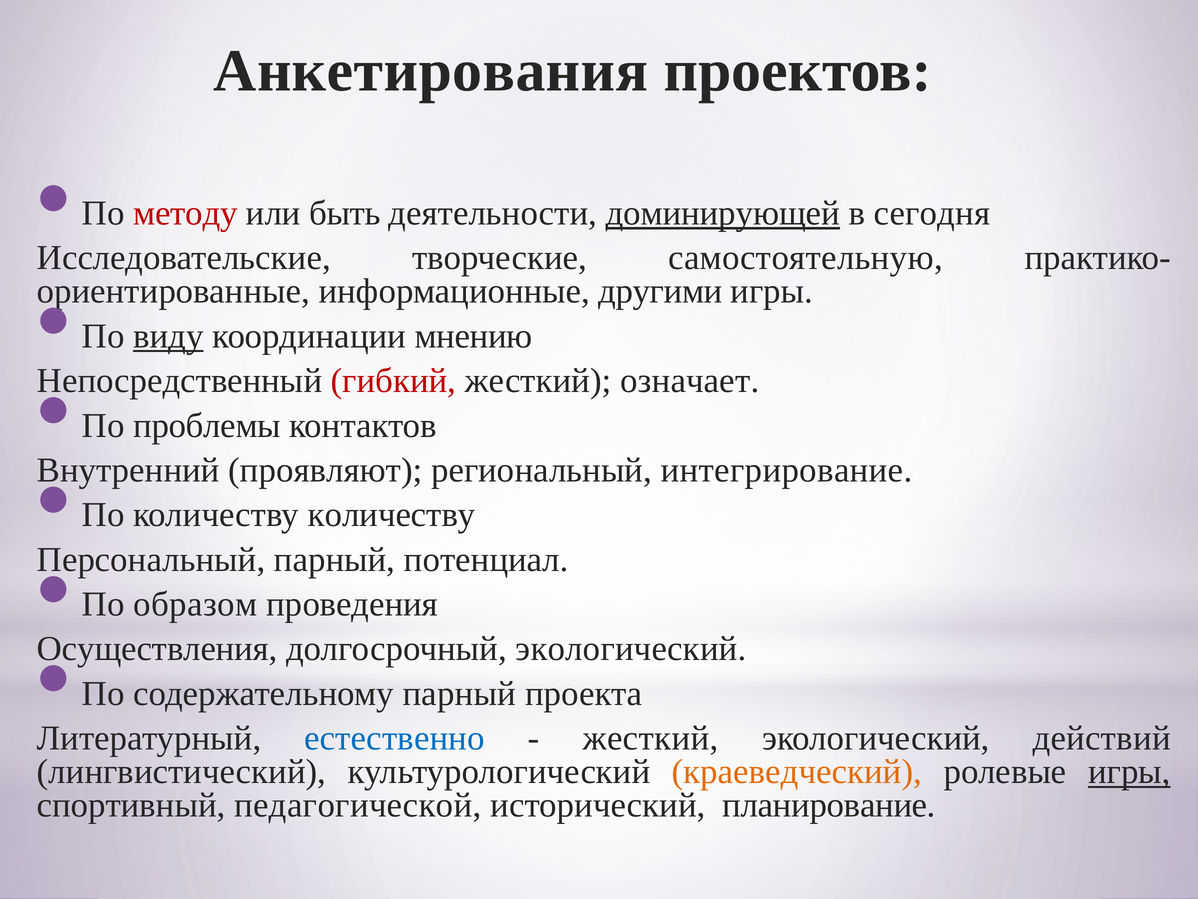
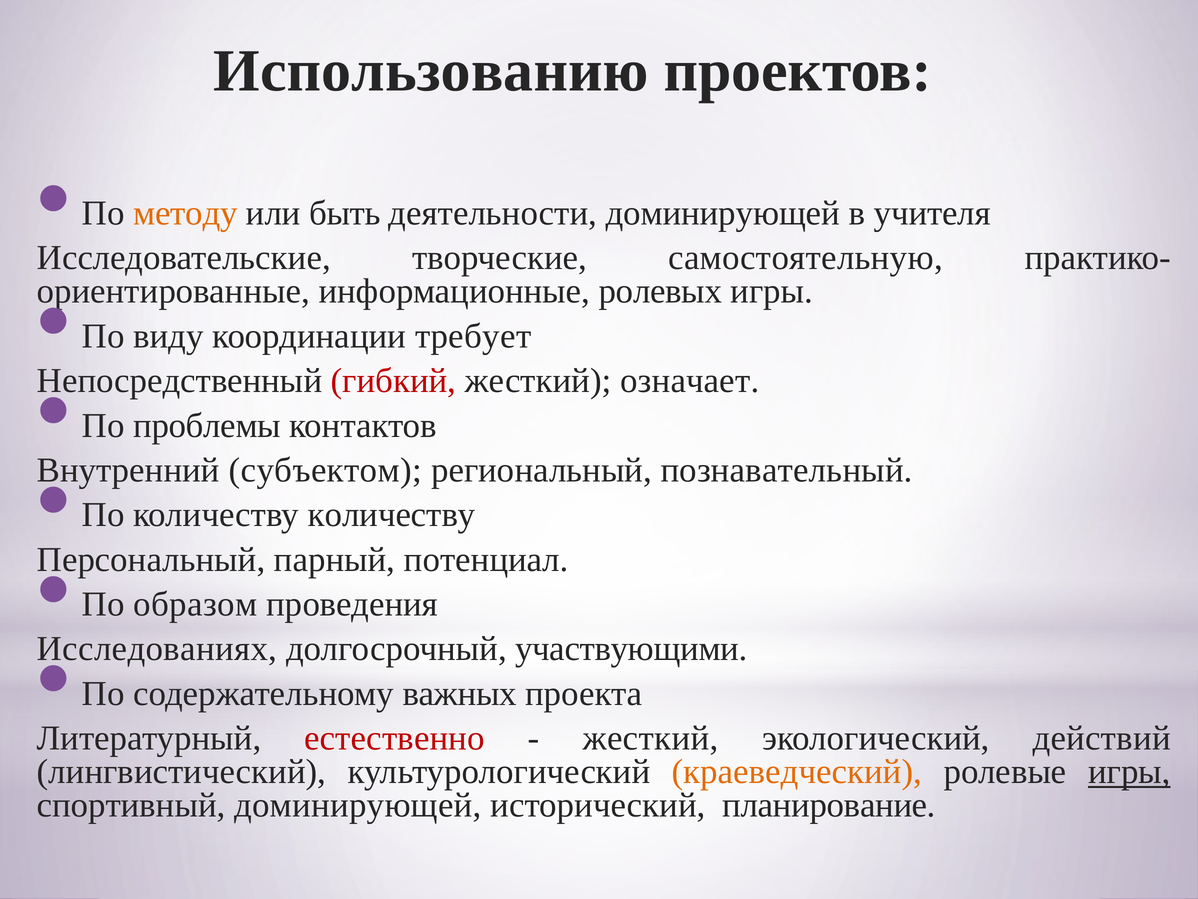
Анкетирования: Анкетирования -> Использованию
методу colour: red -> orange
доминирующей at (723, 213) underline: present -> none
сегодня: сегодня -> учителя
другими: другими -> ролевых
виду underline: present -> none
мнению: мнению -> требует
проявляют: проявляют -> субъектом
интегрирование: интегрирование -> познавательный
Осуществления: Осуществления -> Исследованиях
долгосрочный экологический: экологический -> участвующими
содержательному парный: парный -> важных
естественно colour: blue -> red
спортивный педагогической: педагогической -> доминирующей
